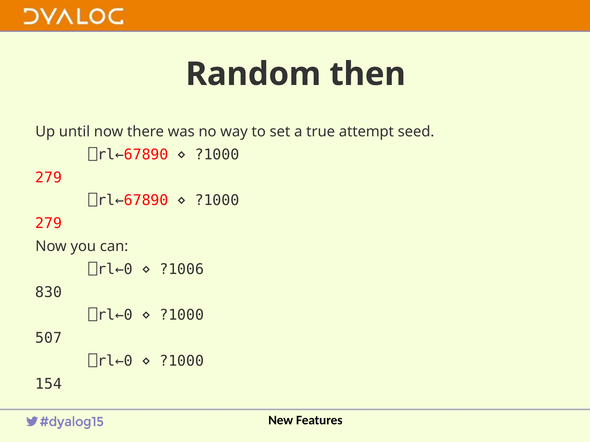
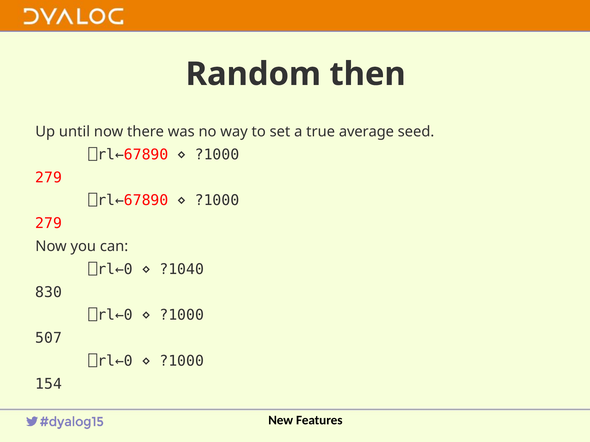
attempt: attempt -> average
?1006: ?1006 -> ?1040
